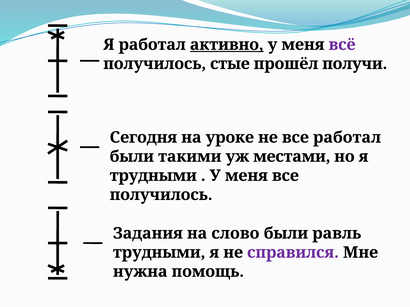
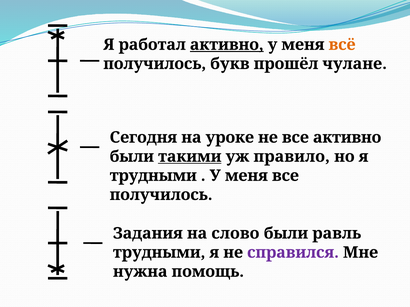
всё colour: purple -> orange
стые: стые -> букв
получи: получи -> чулане
все работал: работал -> активно
такими underline: none -> present
местами: местами -> правило
